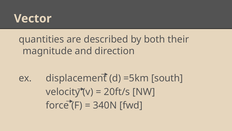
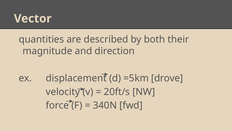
south: south -> drove
